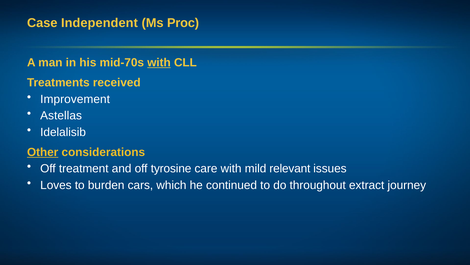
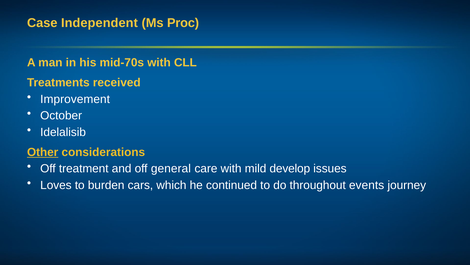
with at (159, 63) underline: present -> none
Astellas: Astellas -> October
tyrosine: tyrosine -> general
relevant: relevant -> develop
extract: extract -> events
